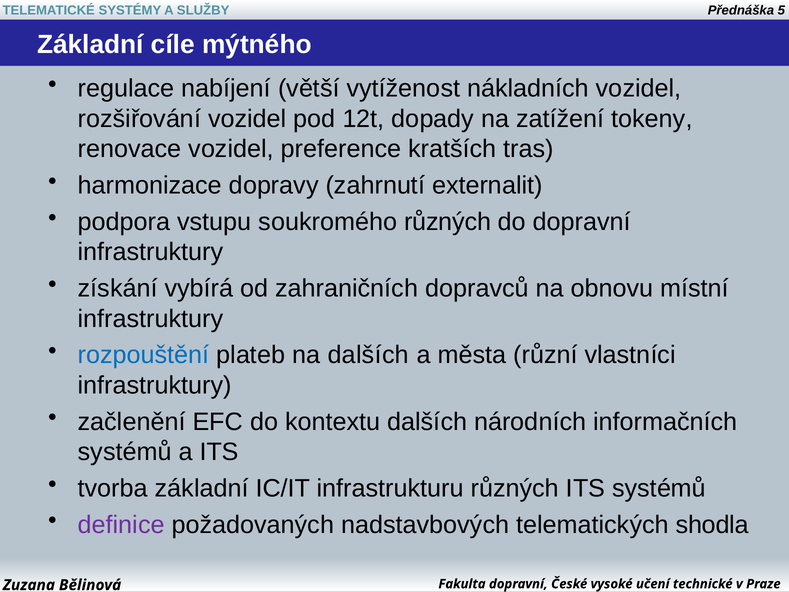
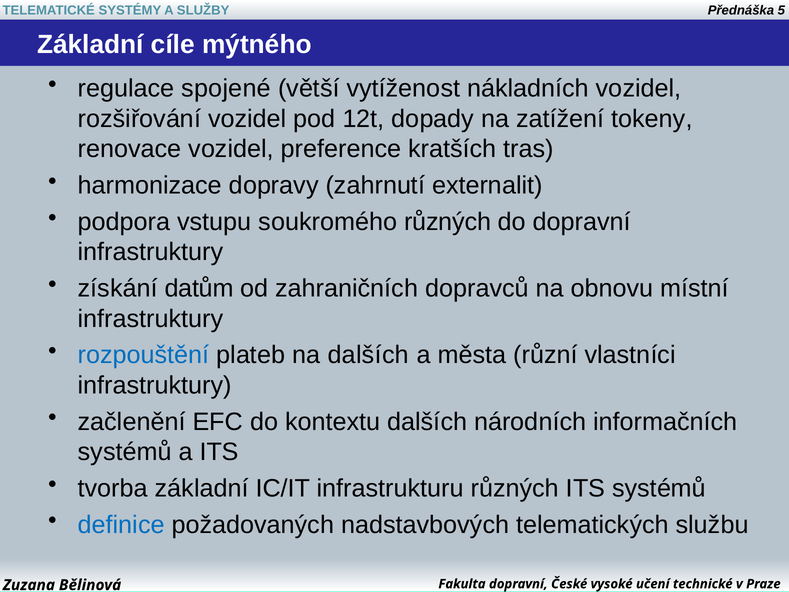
nabíjení: nabíjení -> spojené
vybírá: vybírá -> datům
definice colour: purple -> blue
shodla: shodla -> službu
